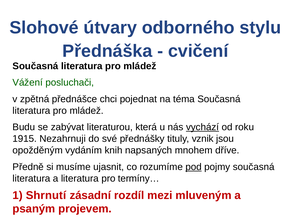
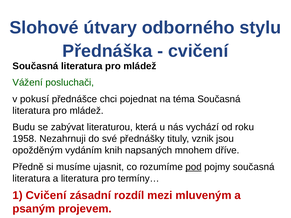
zpětná: zpětná -> pokusí
vychází underline: present -> none
1915: 1915 -> 1958
1 Shrnutí: Shrnutí -> Cvičení
